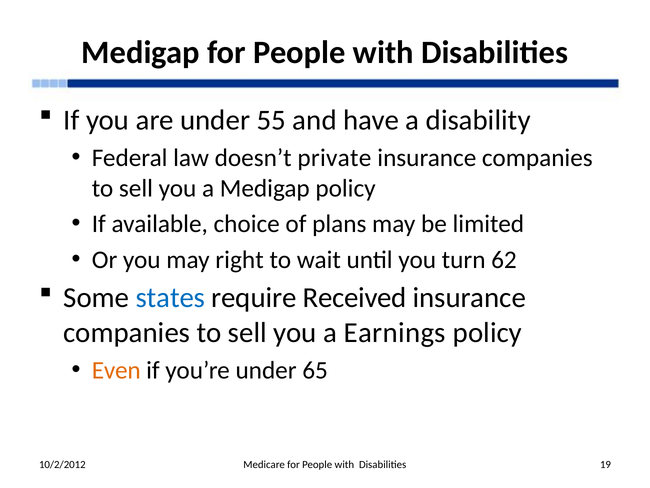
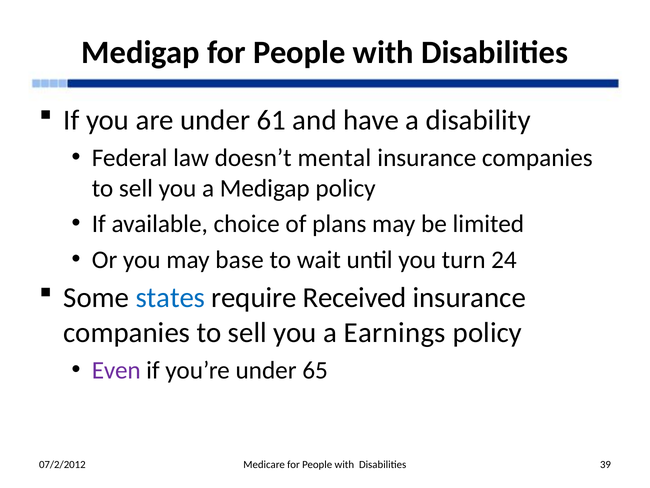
55: 55 -> 61
private: private -> mental
right: right -> base
62: 62 -> 24
Even colour: orange -> purple
10/2/2012: 10/2/2012 -> 07/2/2012
19: 19 -> 39
